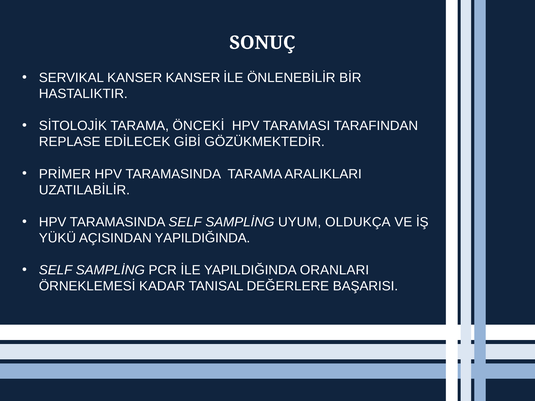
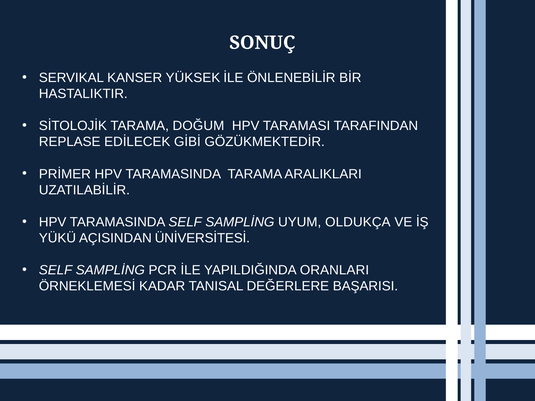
KANSER KANSER: KANSER -> YÜKSEK
ÖNCEKİ: ÖNCEKİ -> DOĞUM
AÇISINDAN YAPILDIĞINDA: YAPILDIĞINDA -> ÜNİVERSİTESİ
